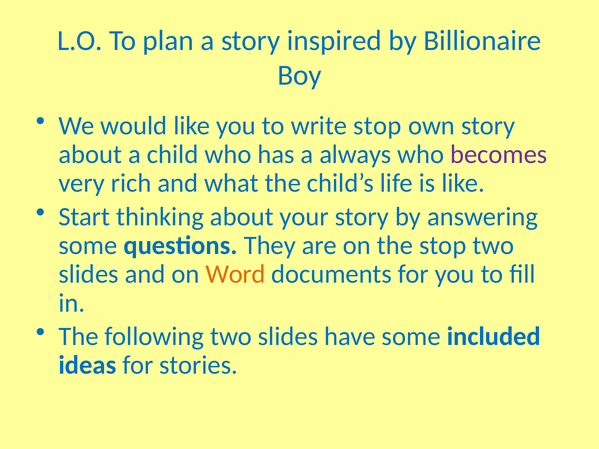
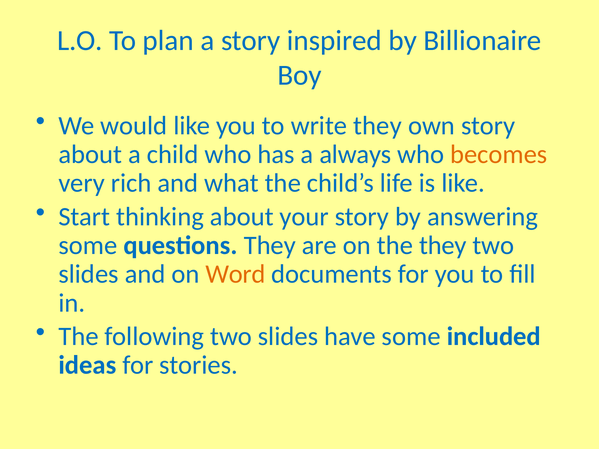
write stop: stop -> they
becomes colour: purple -> orange
the stop: stop -> they
